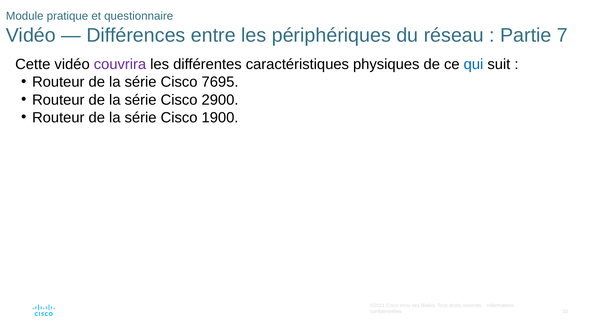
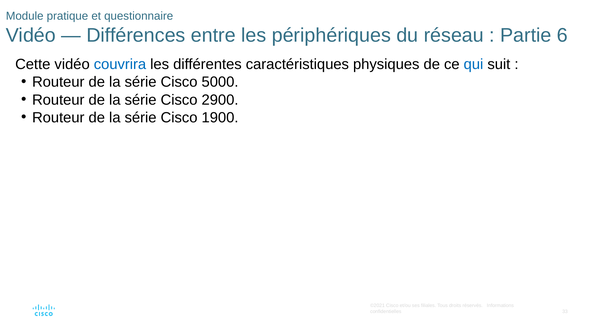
7: 7 -> 6
couvrira colour: purple -> blue
7695: 7695 -> 5000
